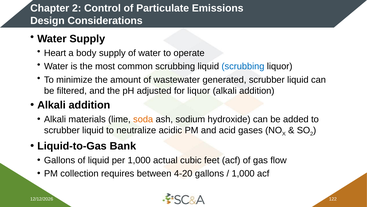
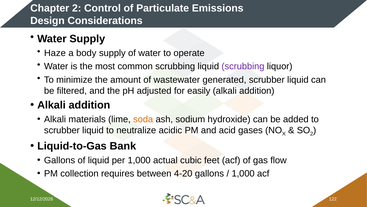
Heart: Heart -> Haze
scrubbing at (243, 66) colour: blue -> purple
for liquor: liquor -> easily
